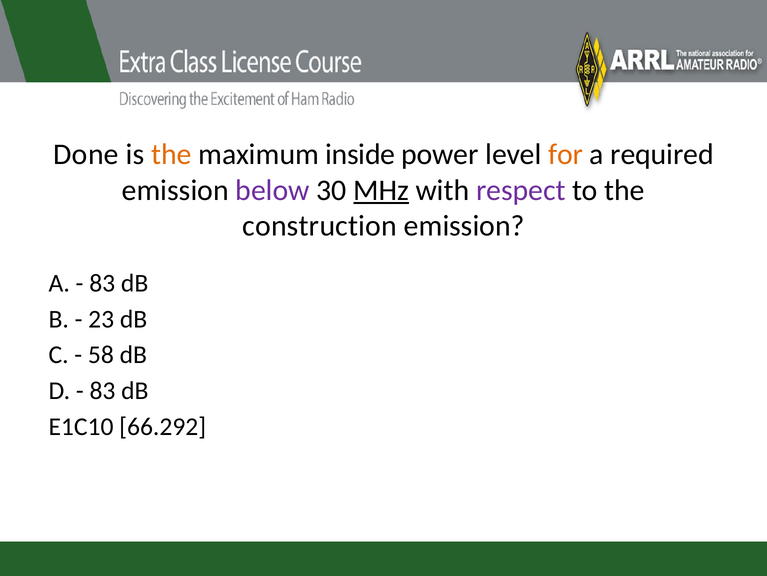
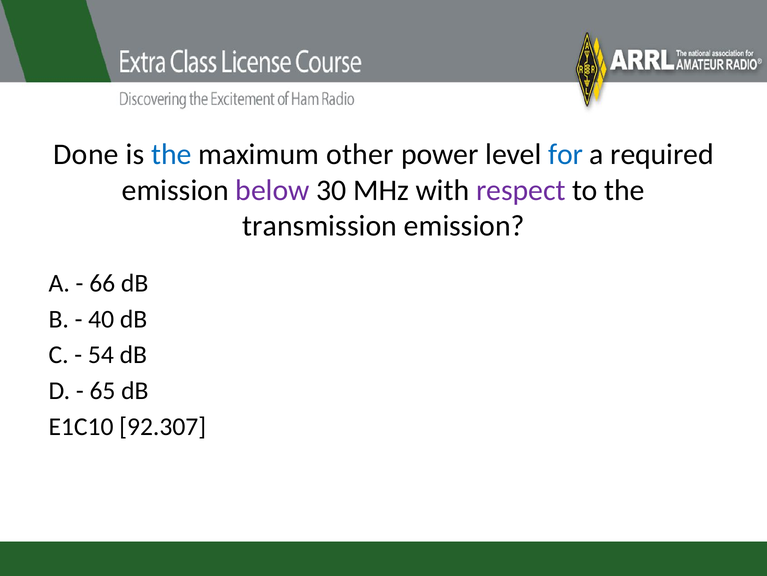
the at (171, 154) colour: orange -> blue
inside: inside -> other
for colour: orange -> blue
MHz underline: present -> none
construction: construction -> transmission
83 at (102, 283): 83 -> 66
23: 23 -> 40
58: 58 -> 54
83 at (102, 390): 83 -> 65
66.292: 66.292 -> 92.307
